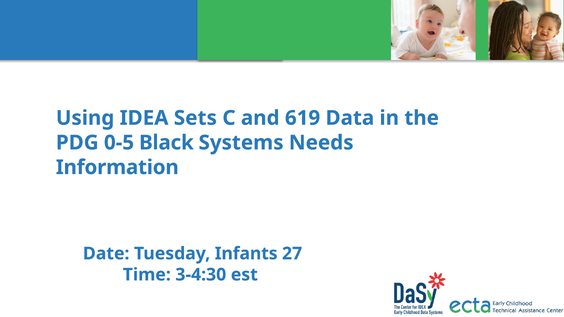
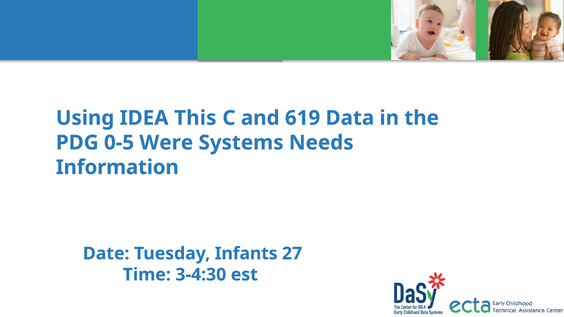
Sets: Sets -> This
Black: Black -> Were
